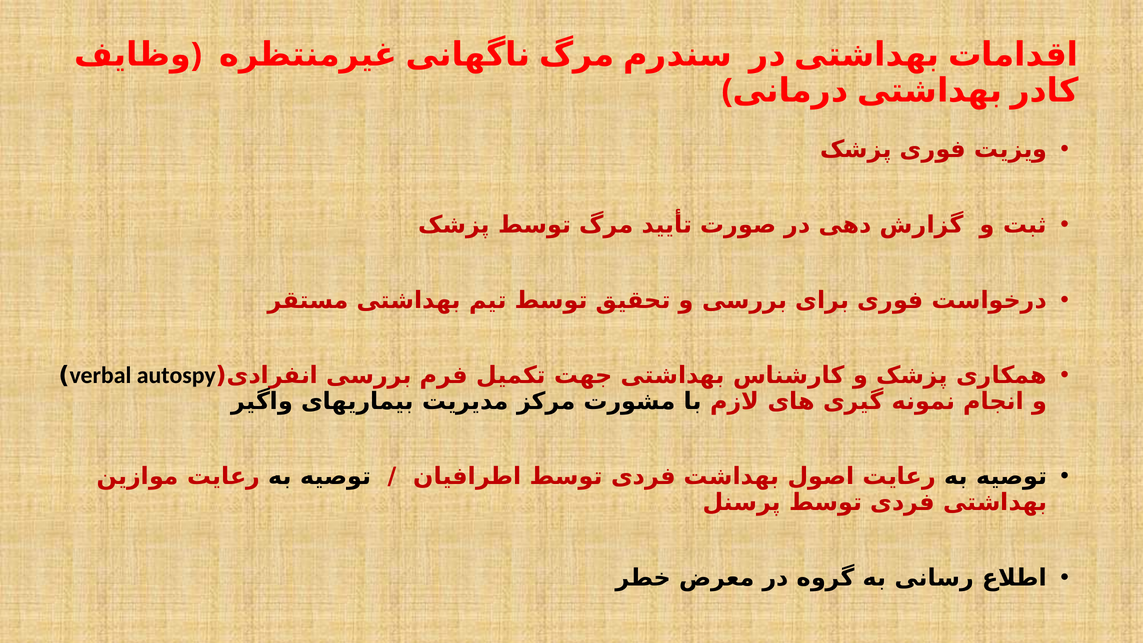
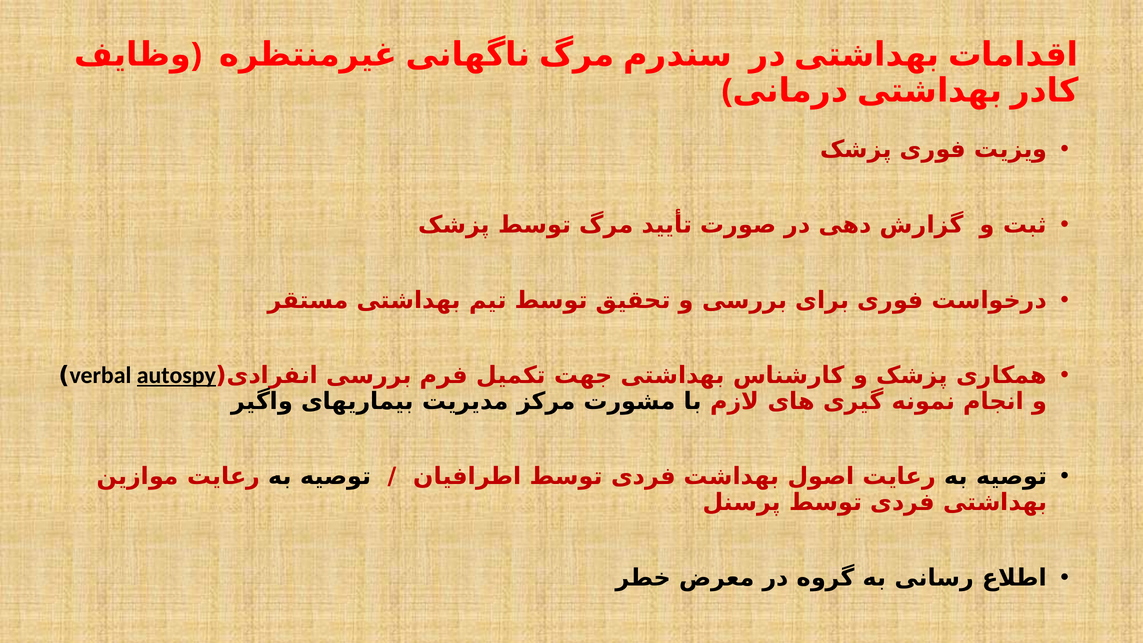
autospy underline: none -> present
